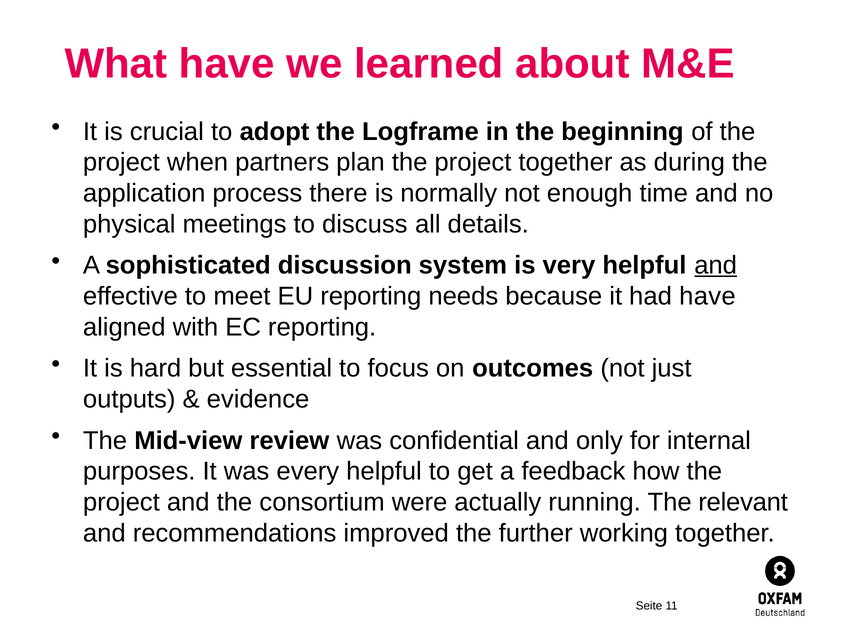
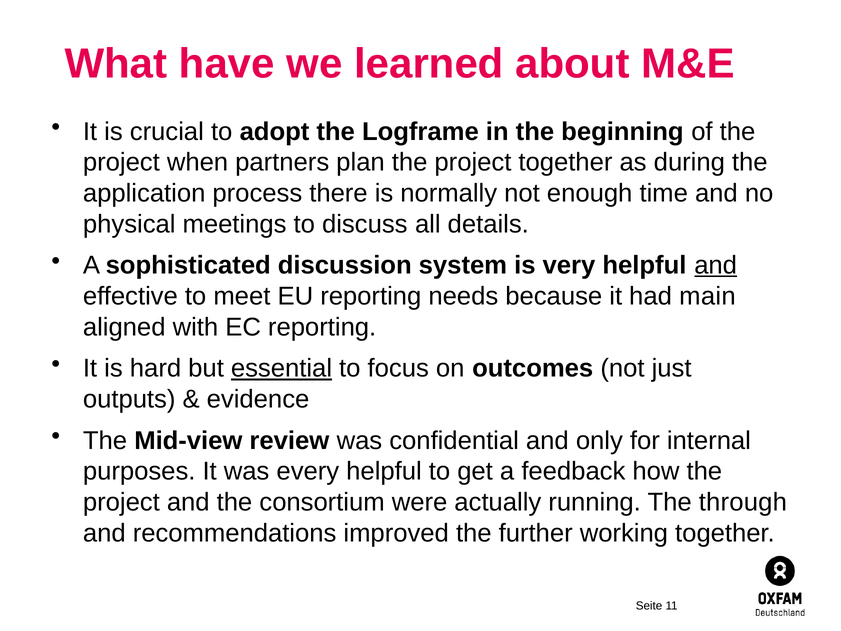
had have: have -> main
essential underline: none -> present
relevant: relevant -> through
